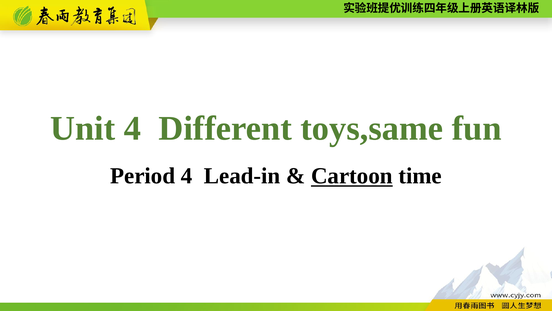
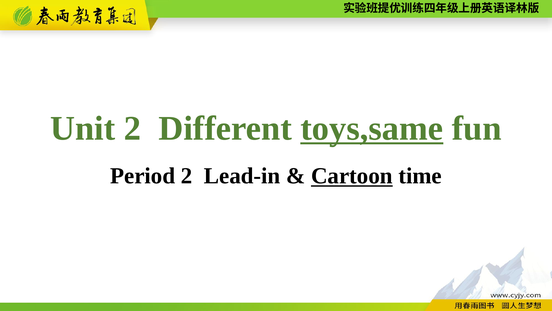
Unit 4: 4 -> 2
toys,same underline: none -> present
Period 4: 4 -> 2
